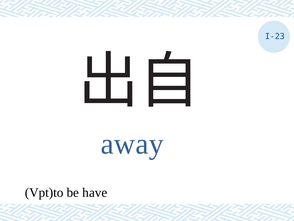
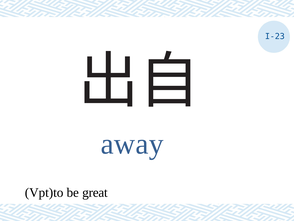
have: have -> great
